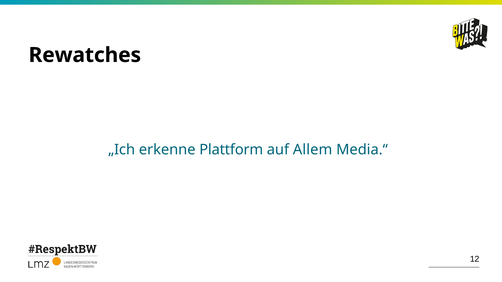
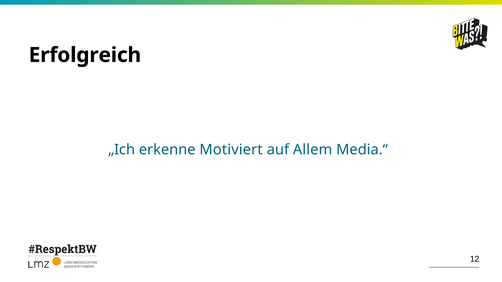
Rewatches: Rewatches -> Erfolgreich
Plattform: Plattform -> Motiviert
